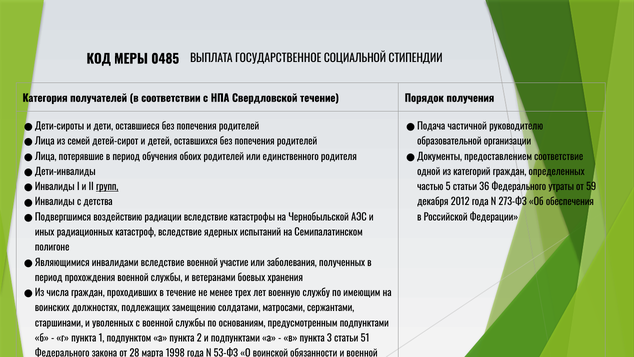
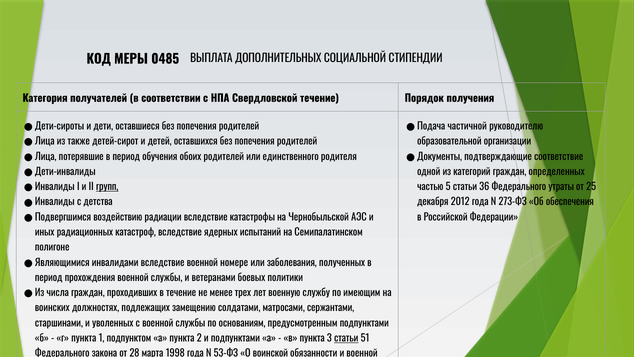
ГОСУДАРСТВЕННОЕ: ГОСУДАРСТВЕННОЕ -> ДОПОЛНИТЕЛЬНЫХ
семей: семей -> также
предоставлением: предоставлением -> подтверждающие
59: 59 -> 25
участие: участие -> номере
хранения: хранения -> политики
статьи at (346, 338) underline: none -> present
